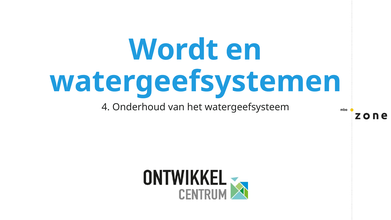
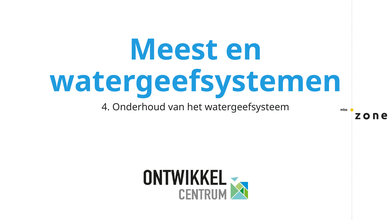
Wordt: Wordt -> Meest
